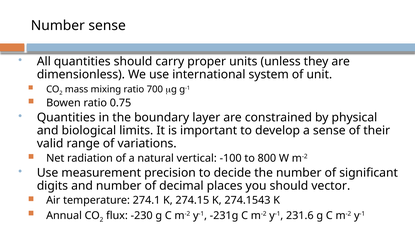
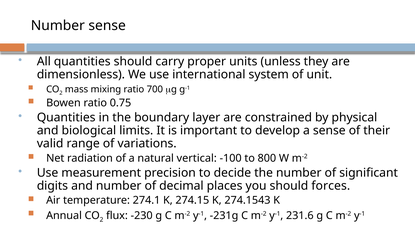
vector: vector -> forces
